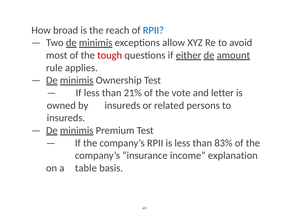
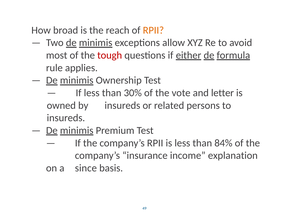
RPII at (153, 30) colour: blue -> orange
amount: amount -> formula
21%: 21% -> 30%
83%: 83% -> 84%
table: table -> since
